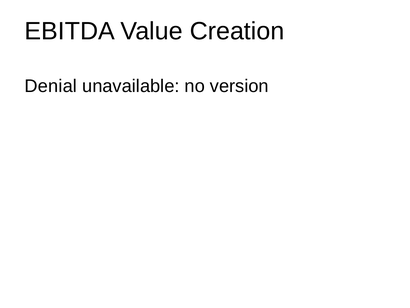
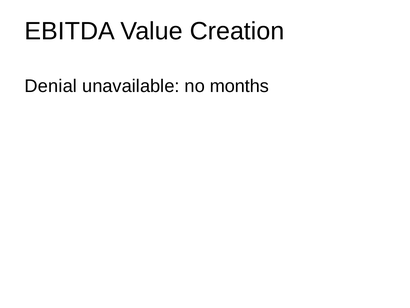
version: version -> months
